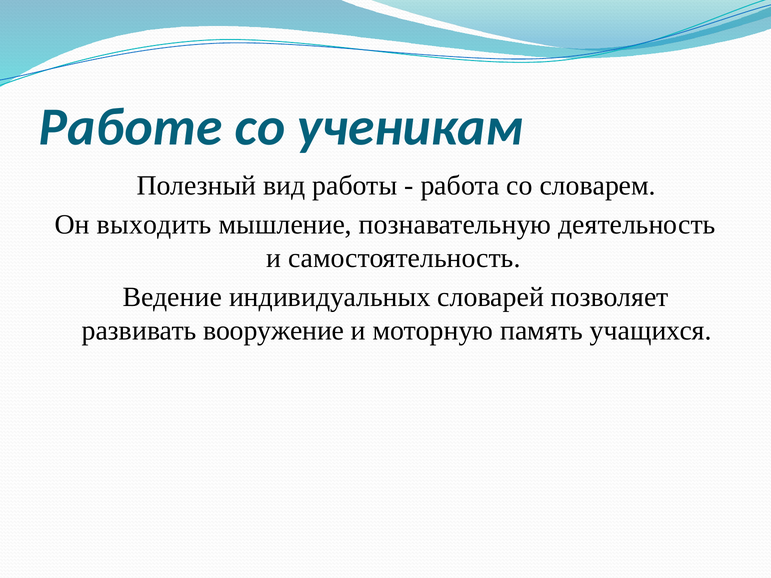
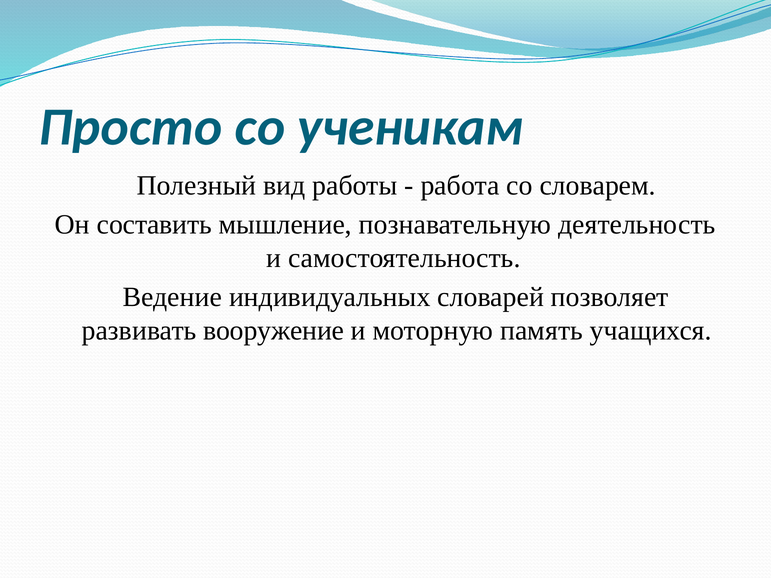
Работе: Работе -> Просто
выходить: выходить -> составить
